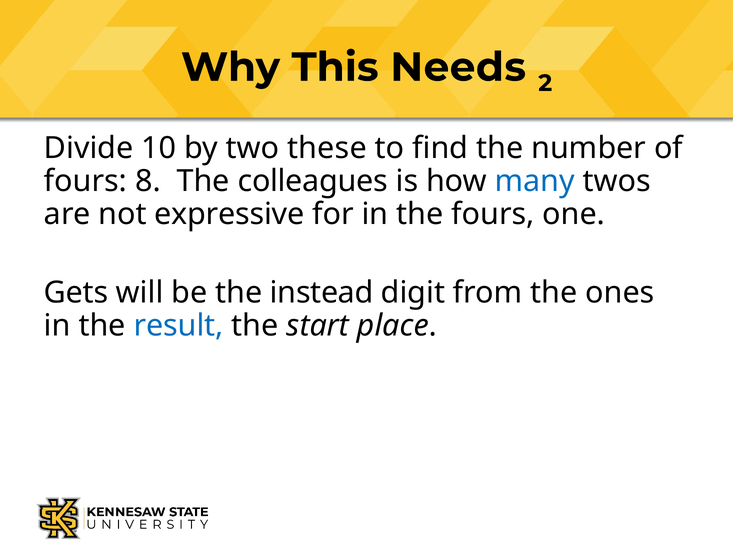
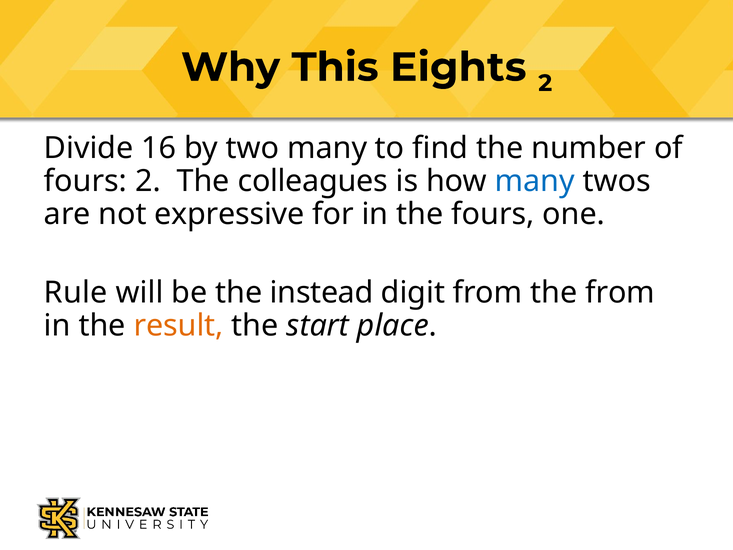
Needs: Needs -> Eights
10: 10 -> 16
two these: these -> many
fours 8: 8 -> 2
Gets: Gets -> Rule
the ones: ones -> from
result colour: blue -> orange
